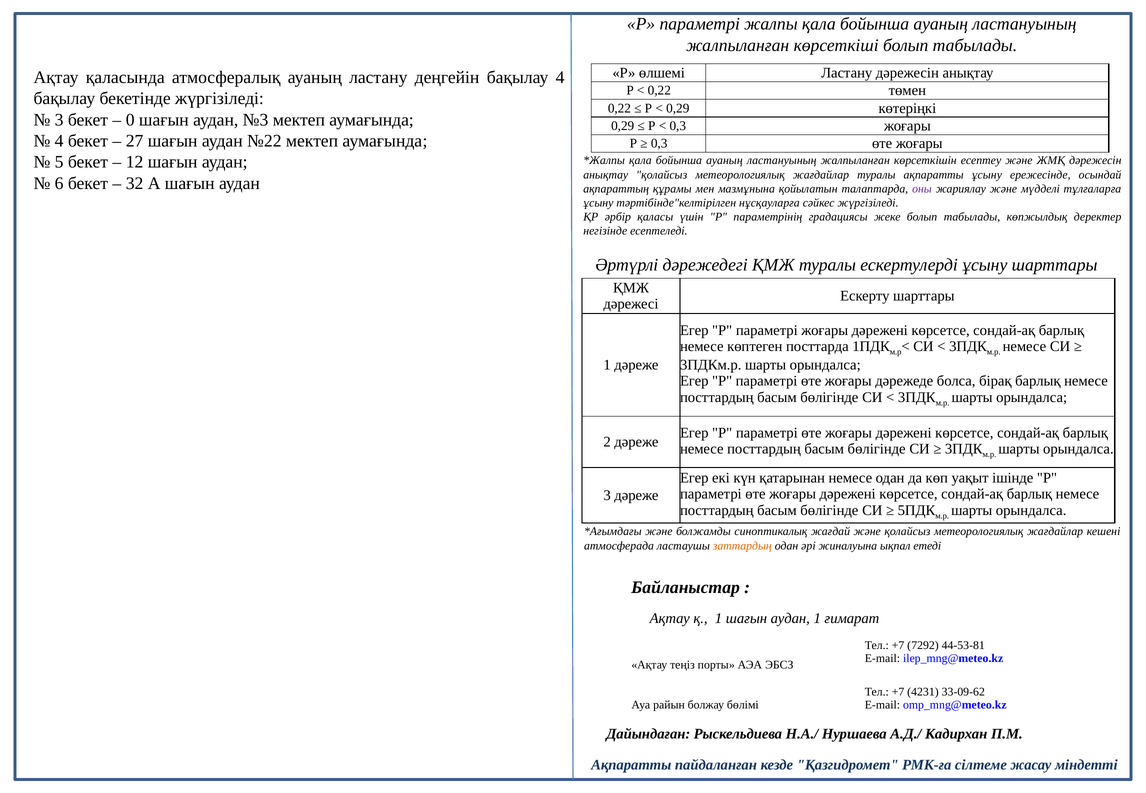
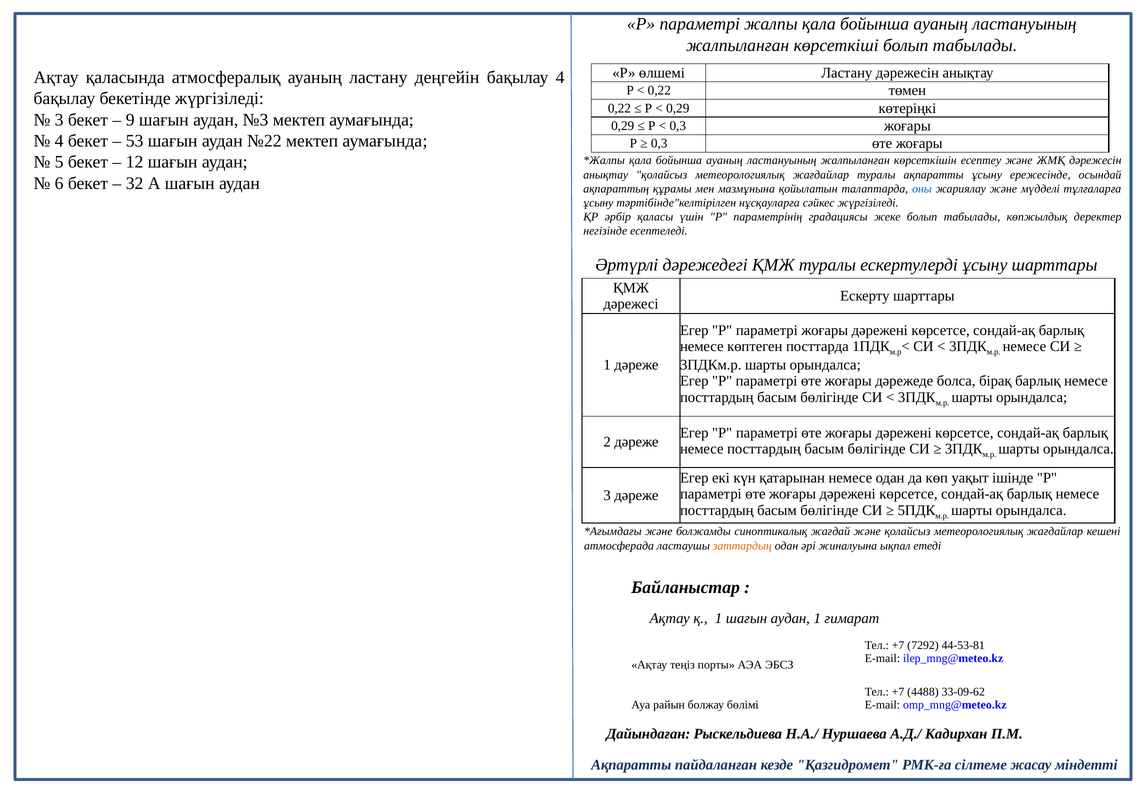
0: 0 -> 9
27: 27 -> 53
оны colour: purple -> blue
4231: 4231 -> 4488
